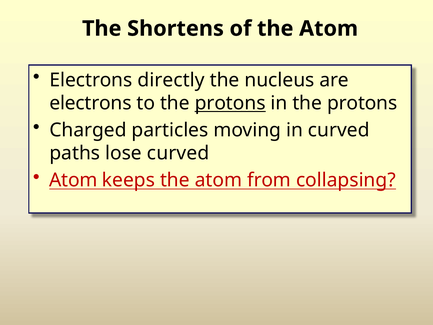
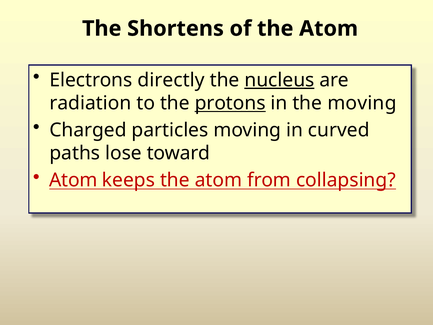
nucleus underline: none -> present
electrons at (91, 103): electrons -> radiation
in the protons: protons -> moving
lose curved: curved -> toward
